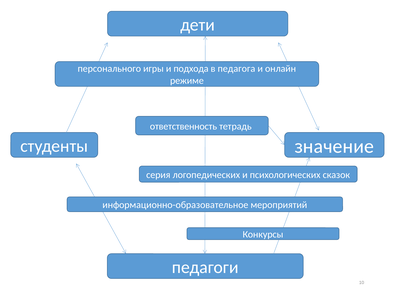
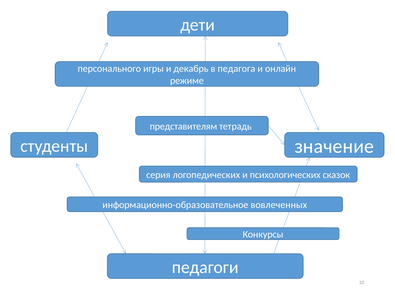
подхода: подхода -> декабрь
ответственность: ответственность -> представителям
мероприятий: мероприятий -> вовлеченных
